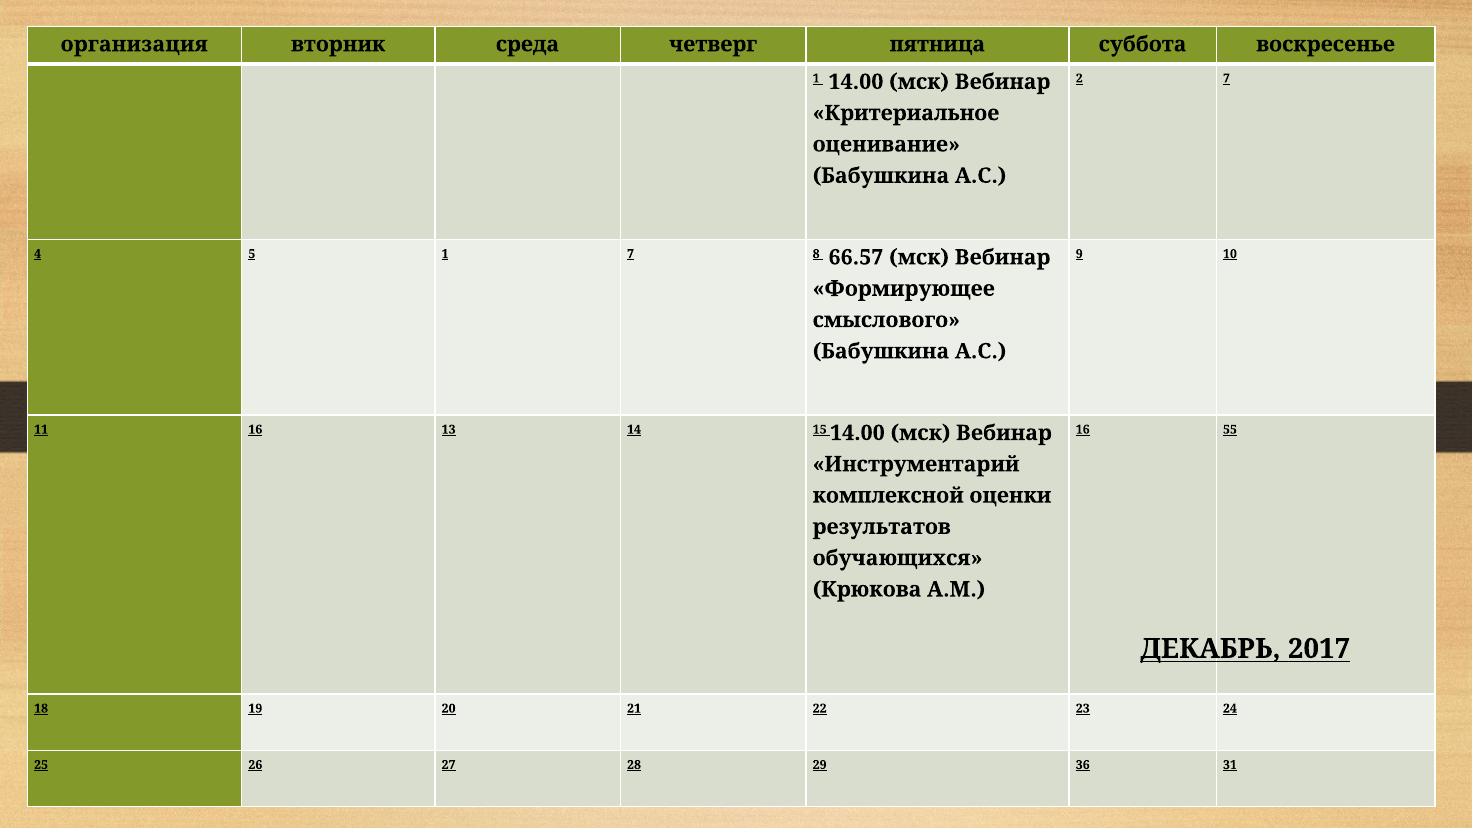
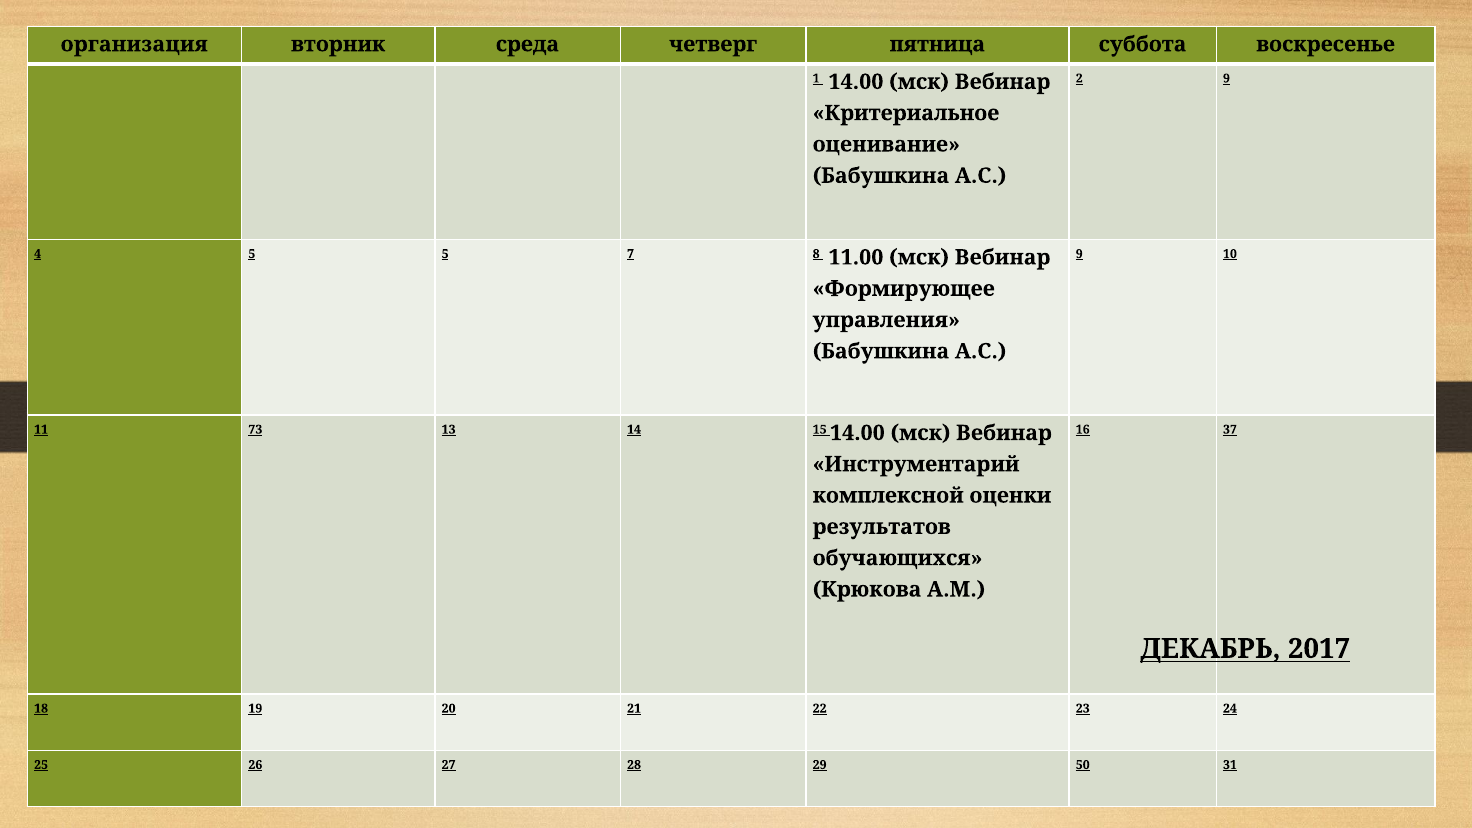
2 7: 7 -> 9
5 1: 1 -> 5
66.57: 66.57 -> 11.00
смыслового: смыслового -> управления
11 16: 16 -> 73
55: 55 -> 37
36: 36 -> 50
